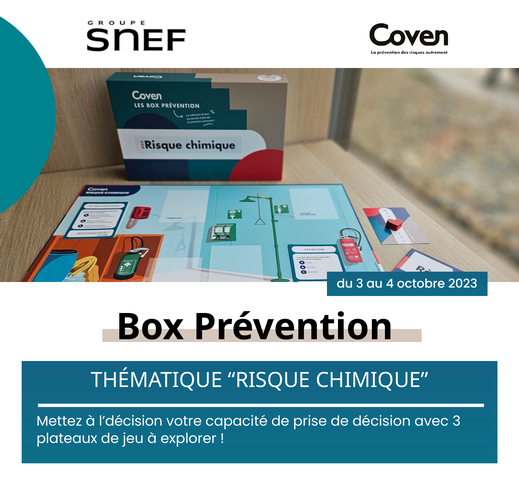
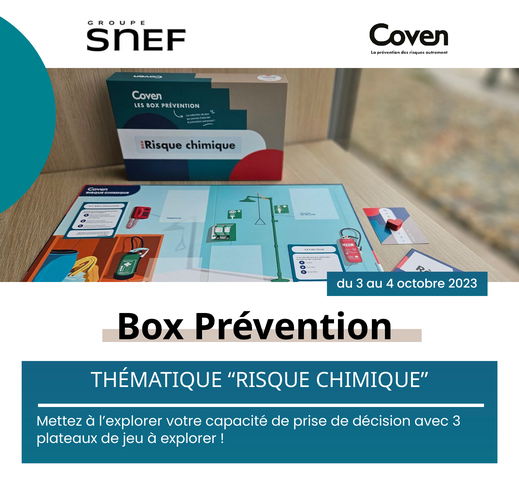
l’décision: l’décision -> l’explorer
